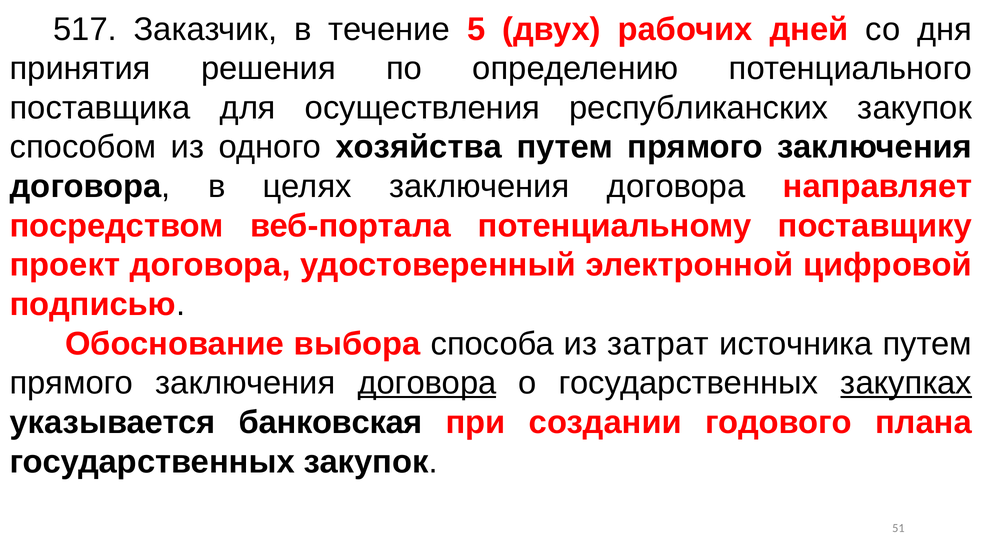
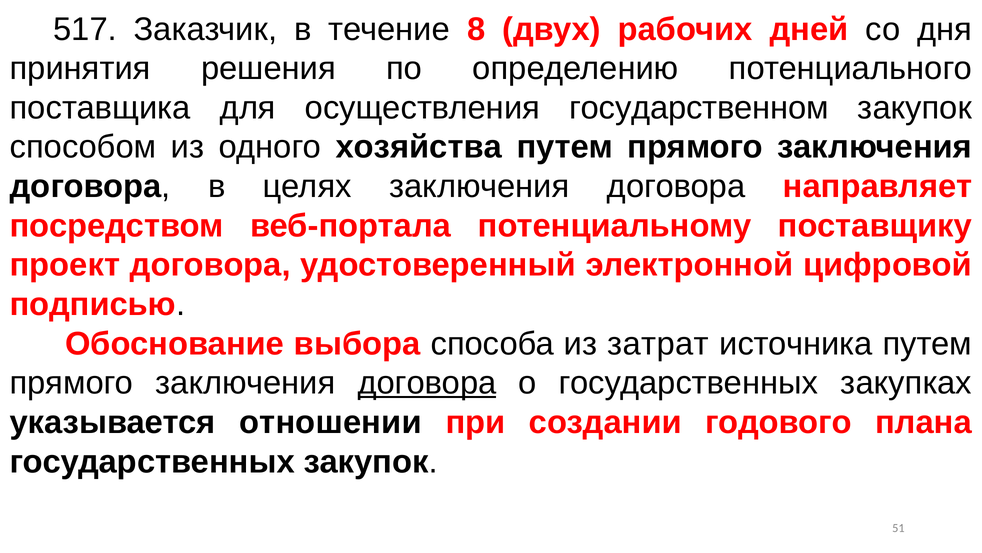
5: 5 -> 8
республиканских: республиканских -> государственном
закупках underline: present -> none
банковская: банковская -> отношении
